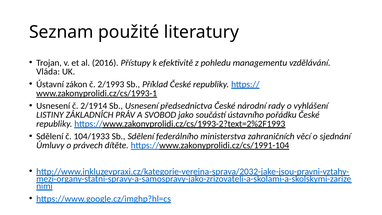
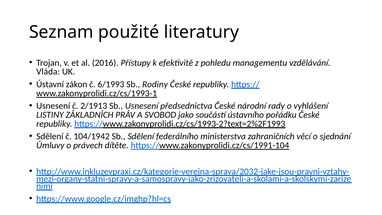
2/1993: 2/1993 -> 6/1993
Příklad: Příklad -> Rodiny
2/1914: 2/1914 -> 2/1913
104/1933: 104/1933 -> 104/1942
